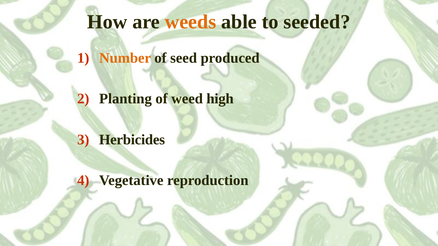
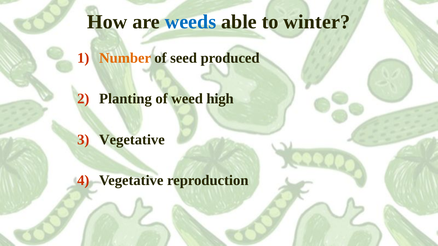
weeds colour: orange -> blue
seeded: seeded -> winter
Herbicides at (132, 140): Herbicides -> Vegetative
